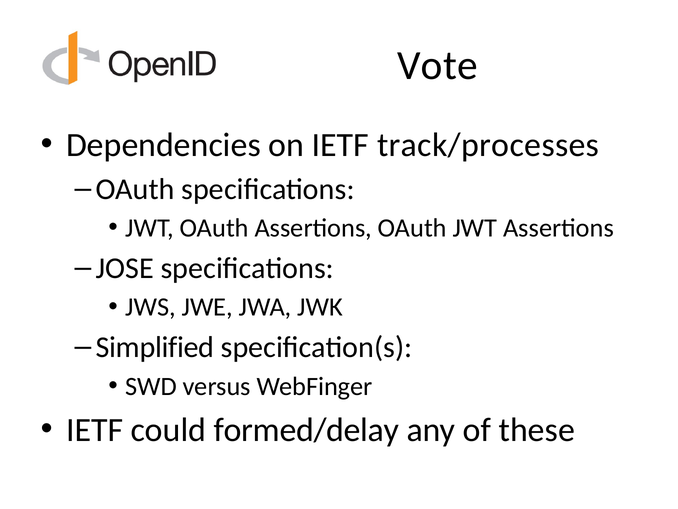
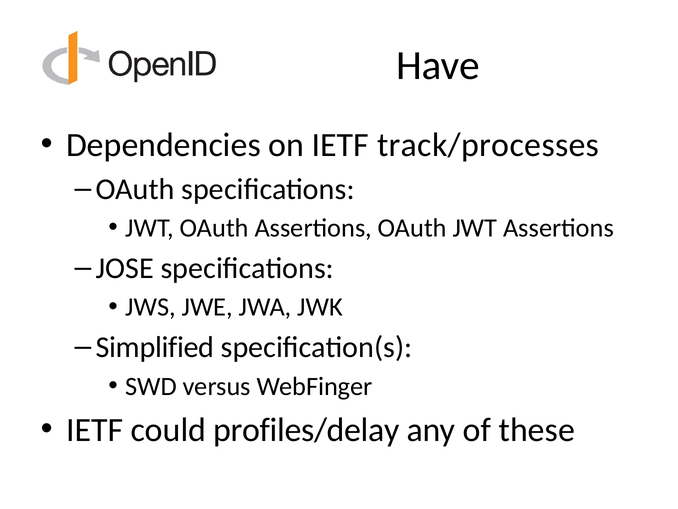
Vote: Vote -> Have
formed/delay: formed/delay -> profiles/delay
